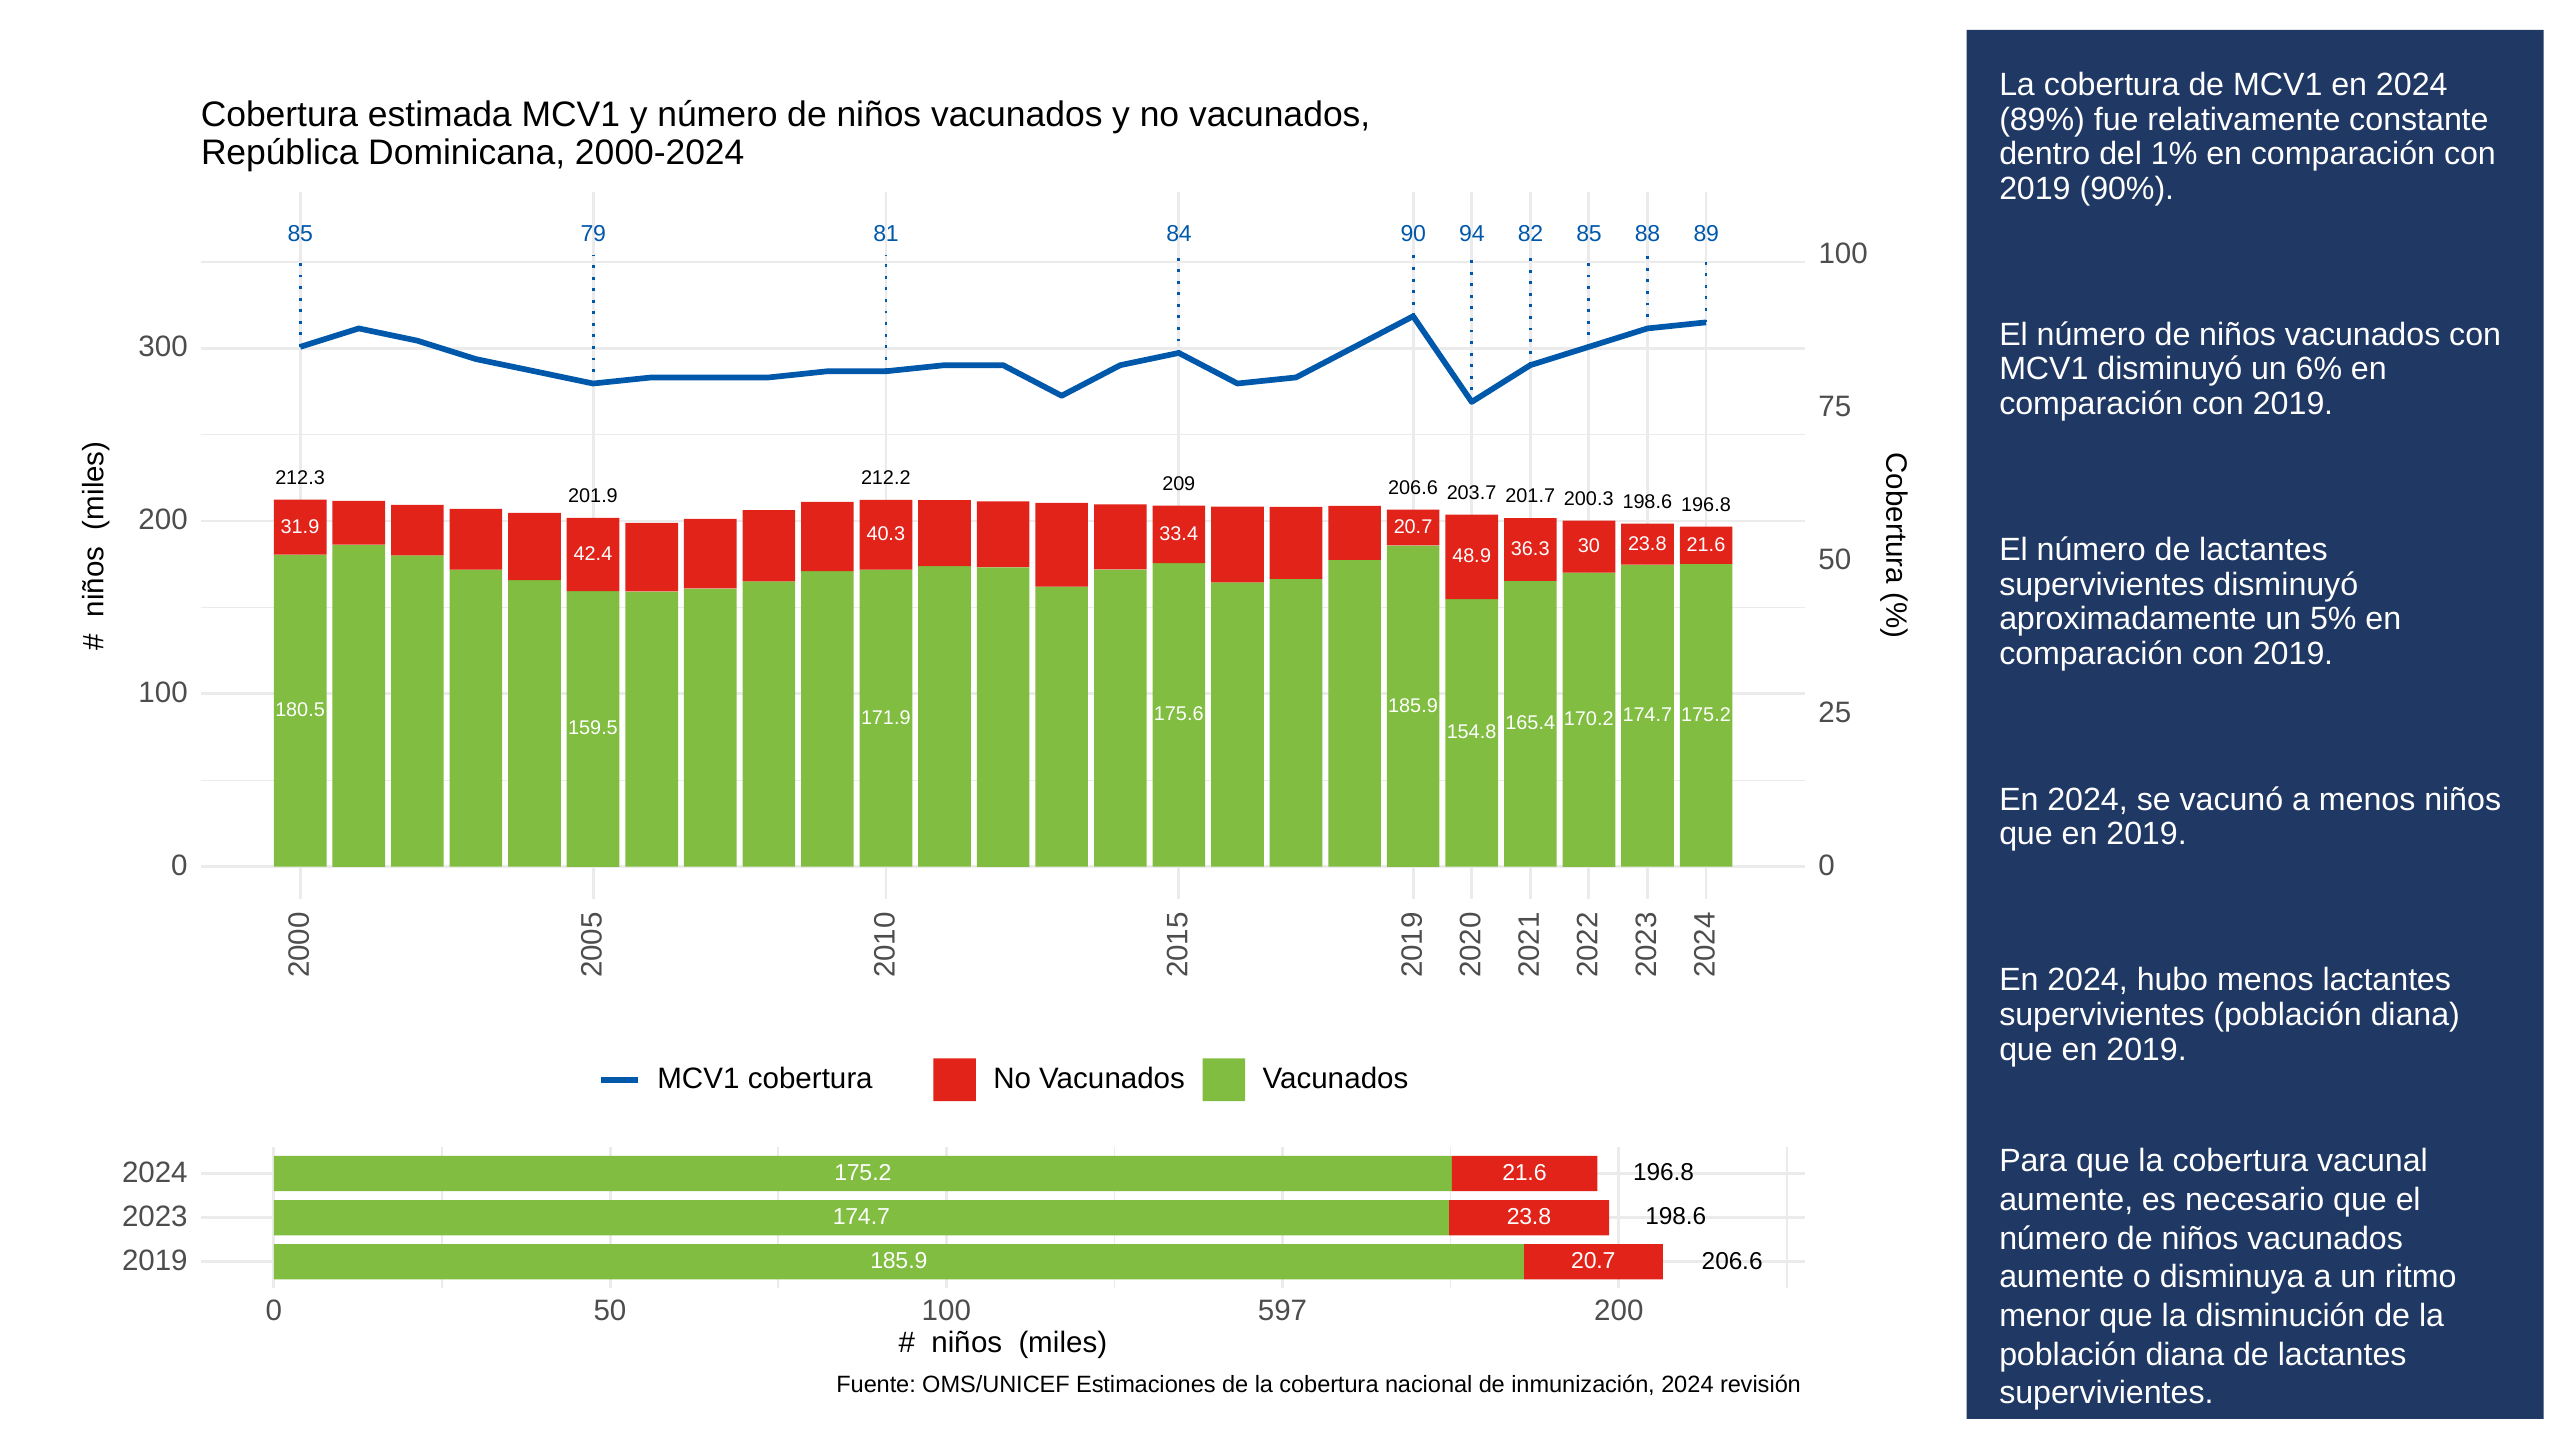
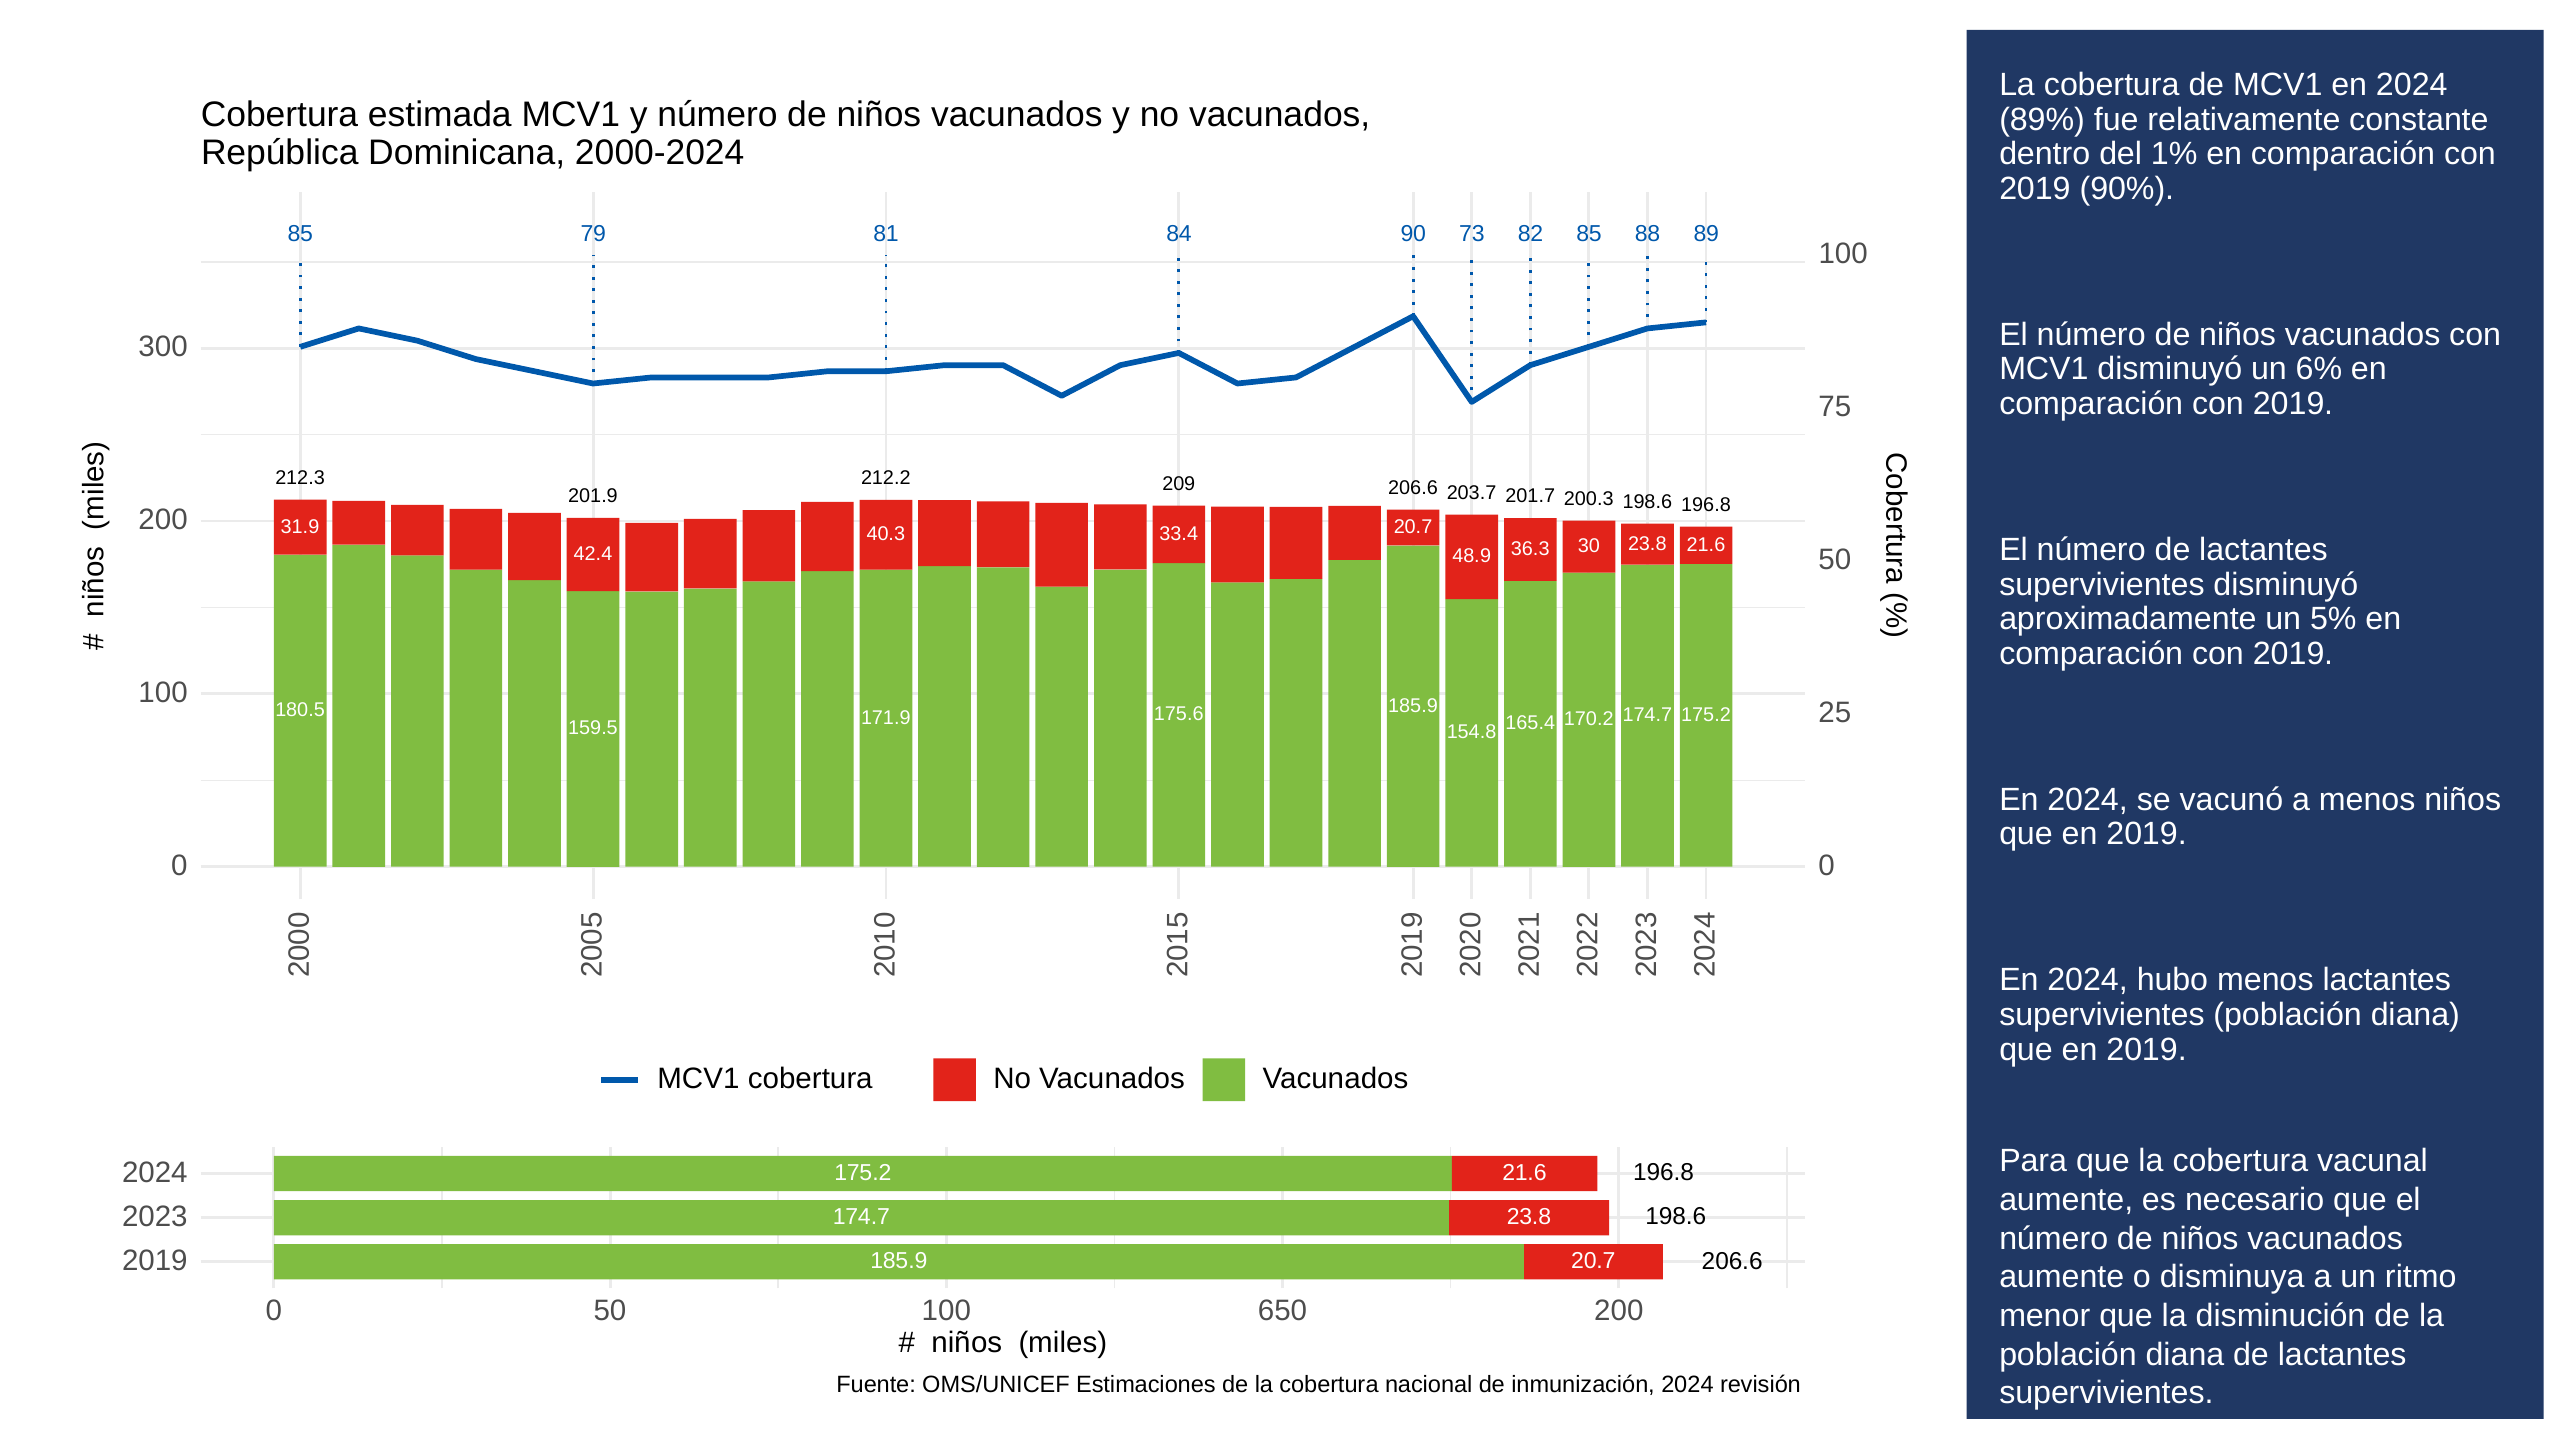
94: 94 -> 73
597: 597 -> 650
